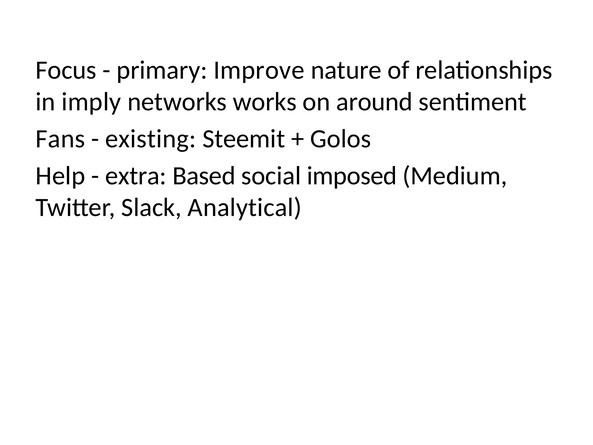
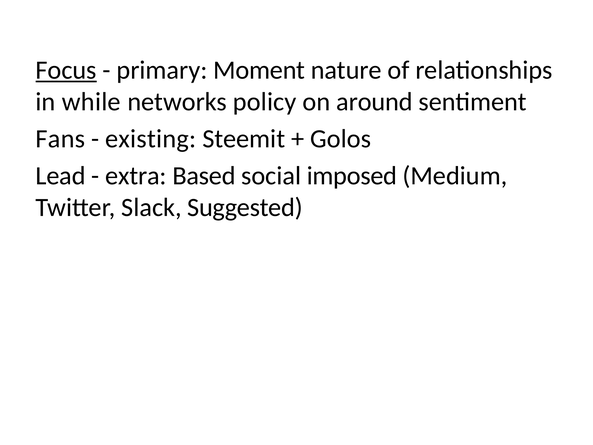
Focus underline: none -> present
Improve: Improve -> Moment
imply: imply -> while
works: works -> policy
Help: Help -> Lead
Analytical: Analytical -> Suggested
